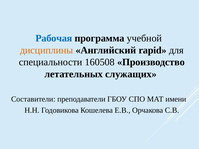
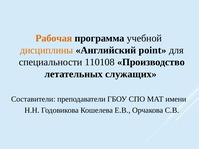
Рабочая colour: blue -> orange
rapid: rapid -> point
160508: 160508 -> 110108
